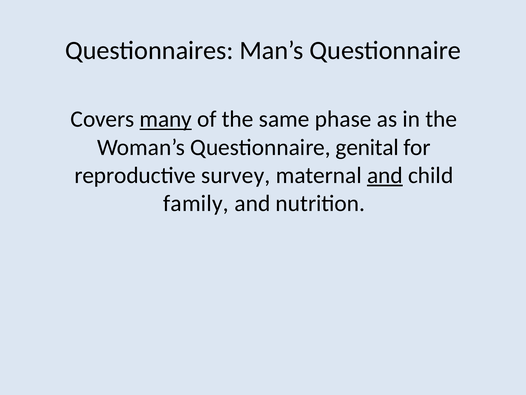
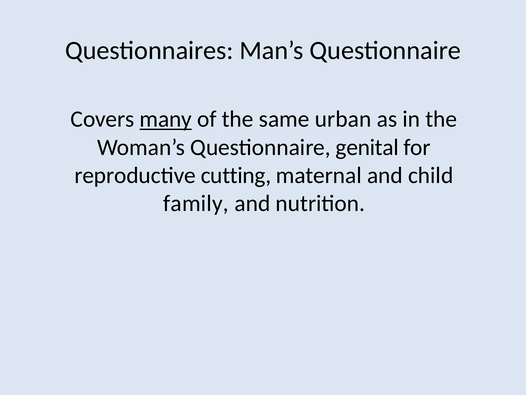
phase: phase -> urban
survey: survey -> cutting
and at (385, 175) underline: present -> none
